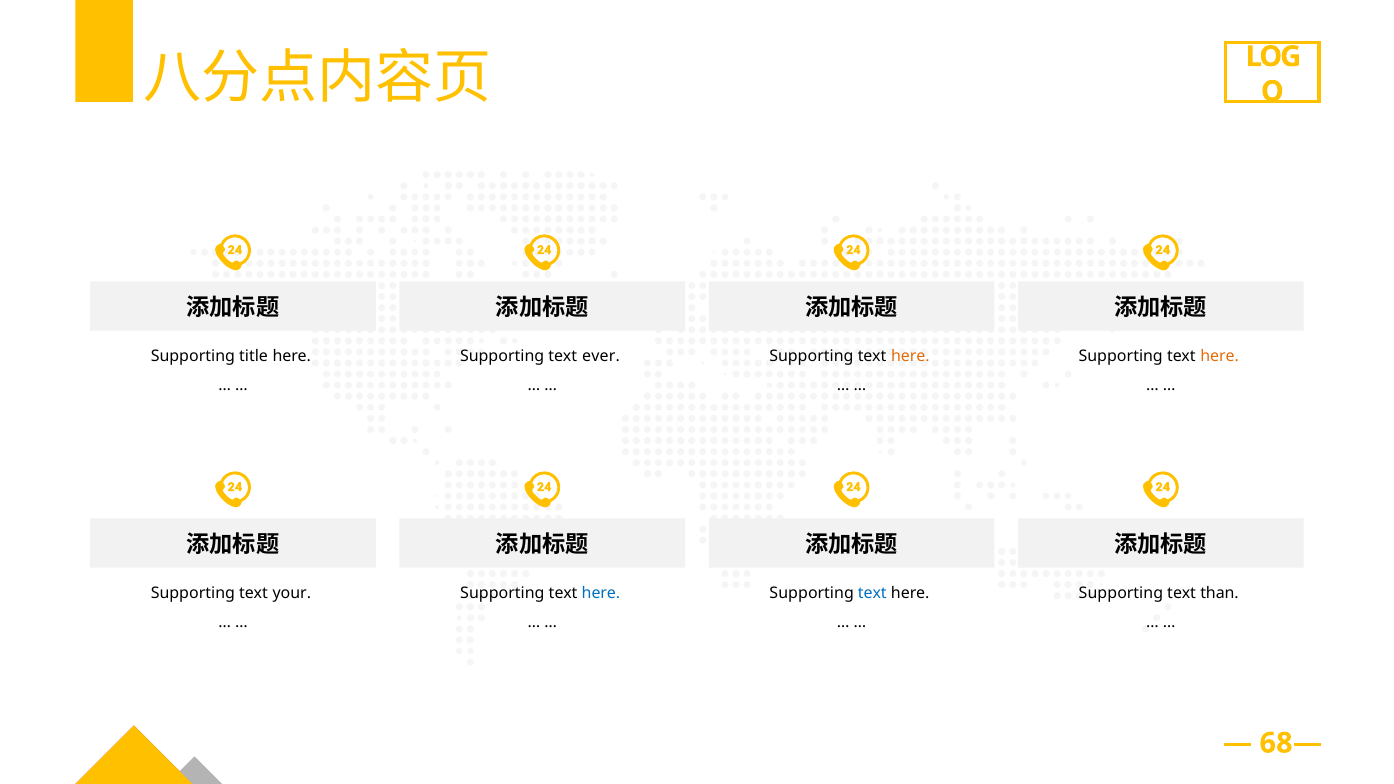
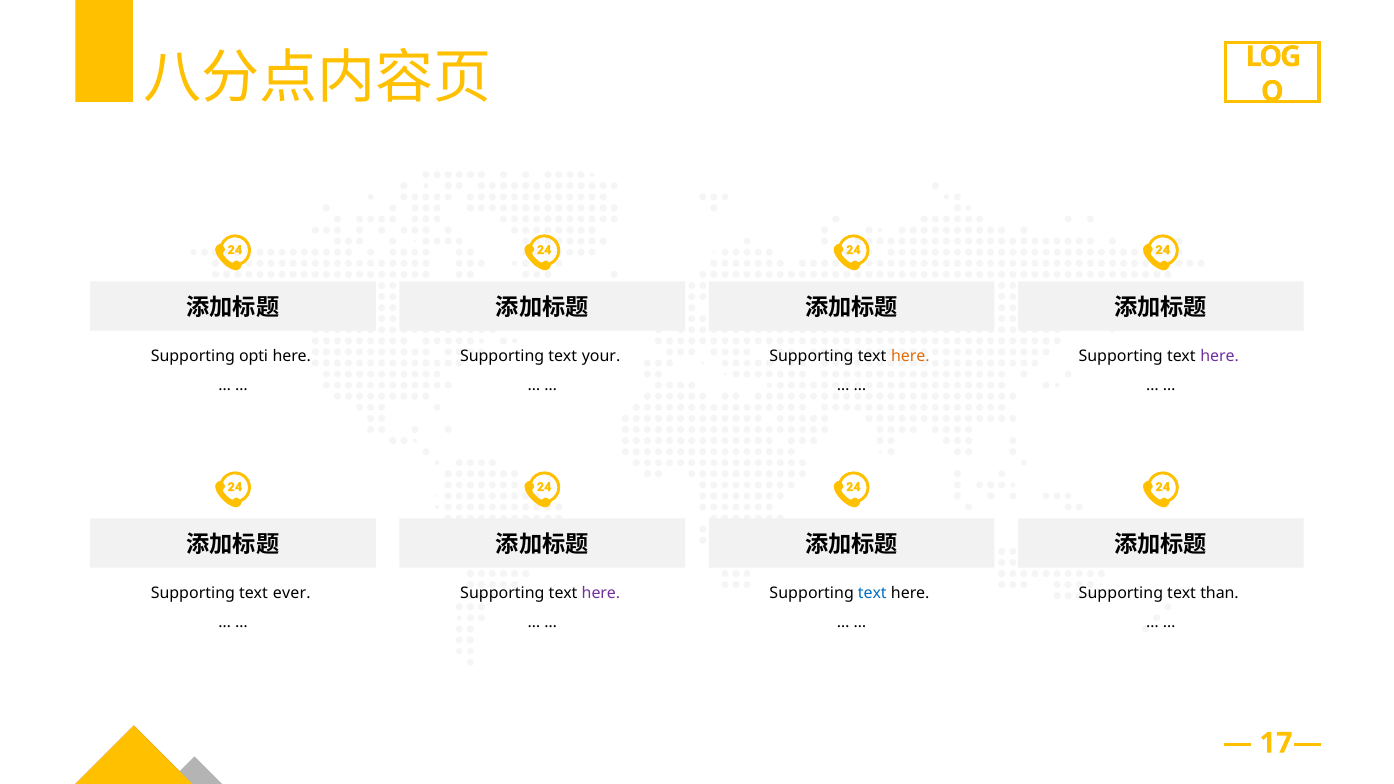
title: title -> opti
ever: ever -> your
here at (1220, 356) colour: orange -> purple
your: your -> ever
here at (601, 593) colour: blue -> purple
68—: 68— -> 17—
